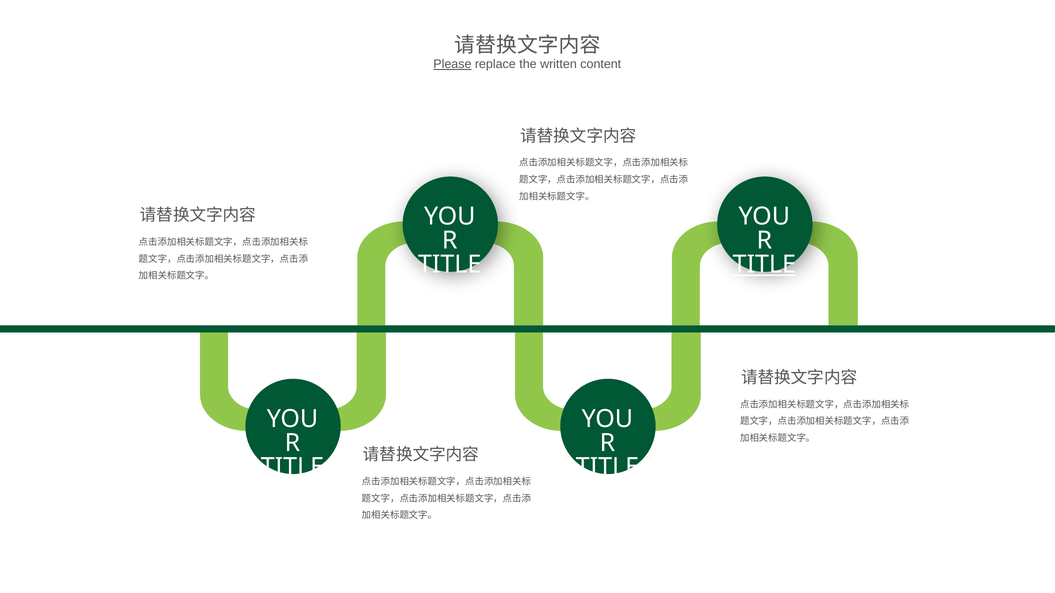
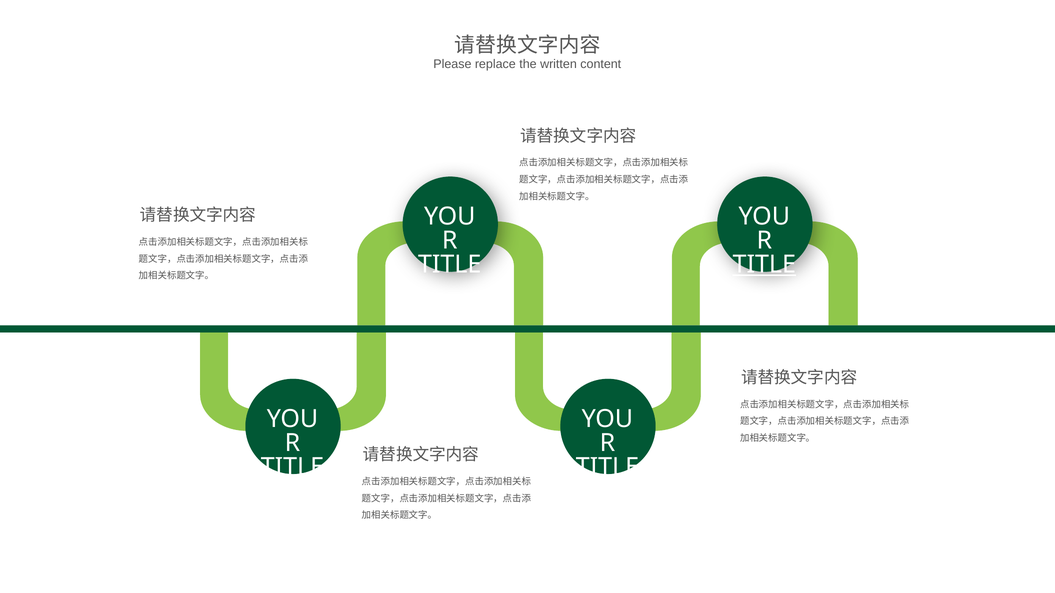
Please underline: present -> none
